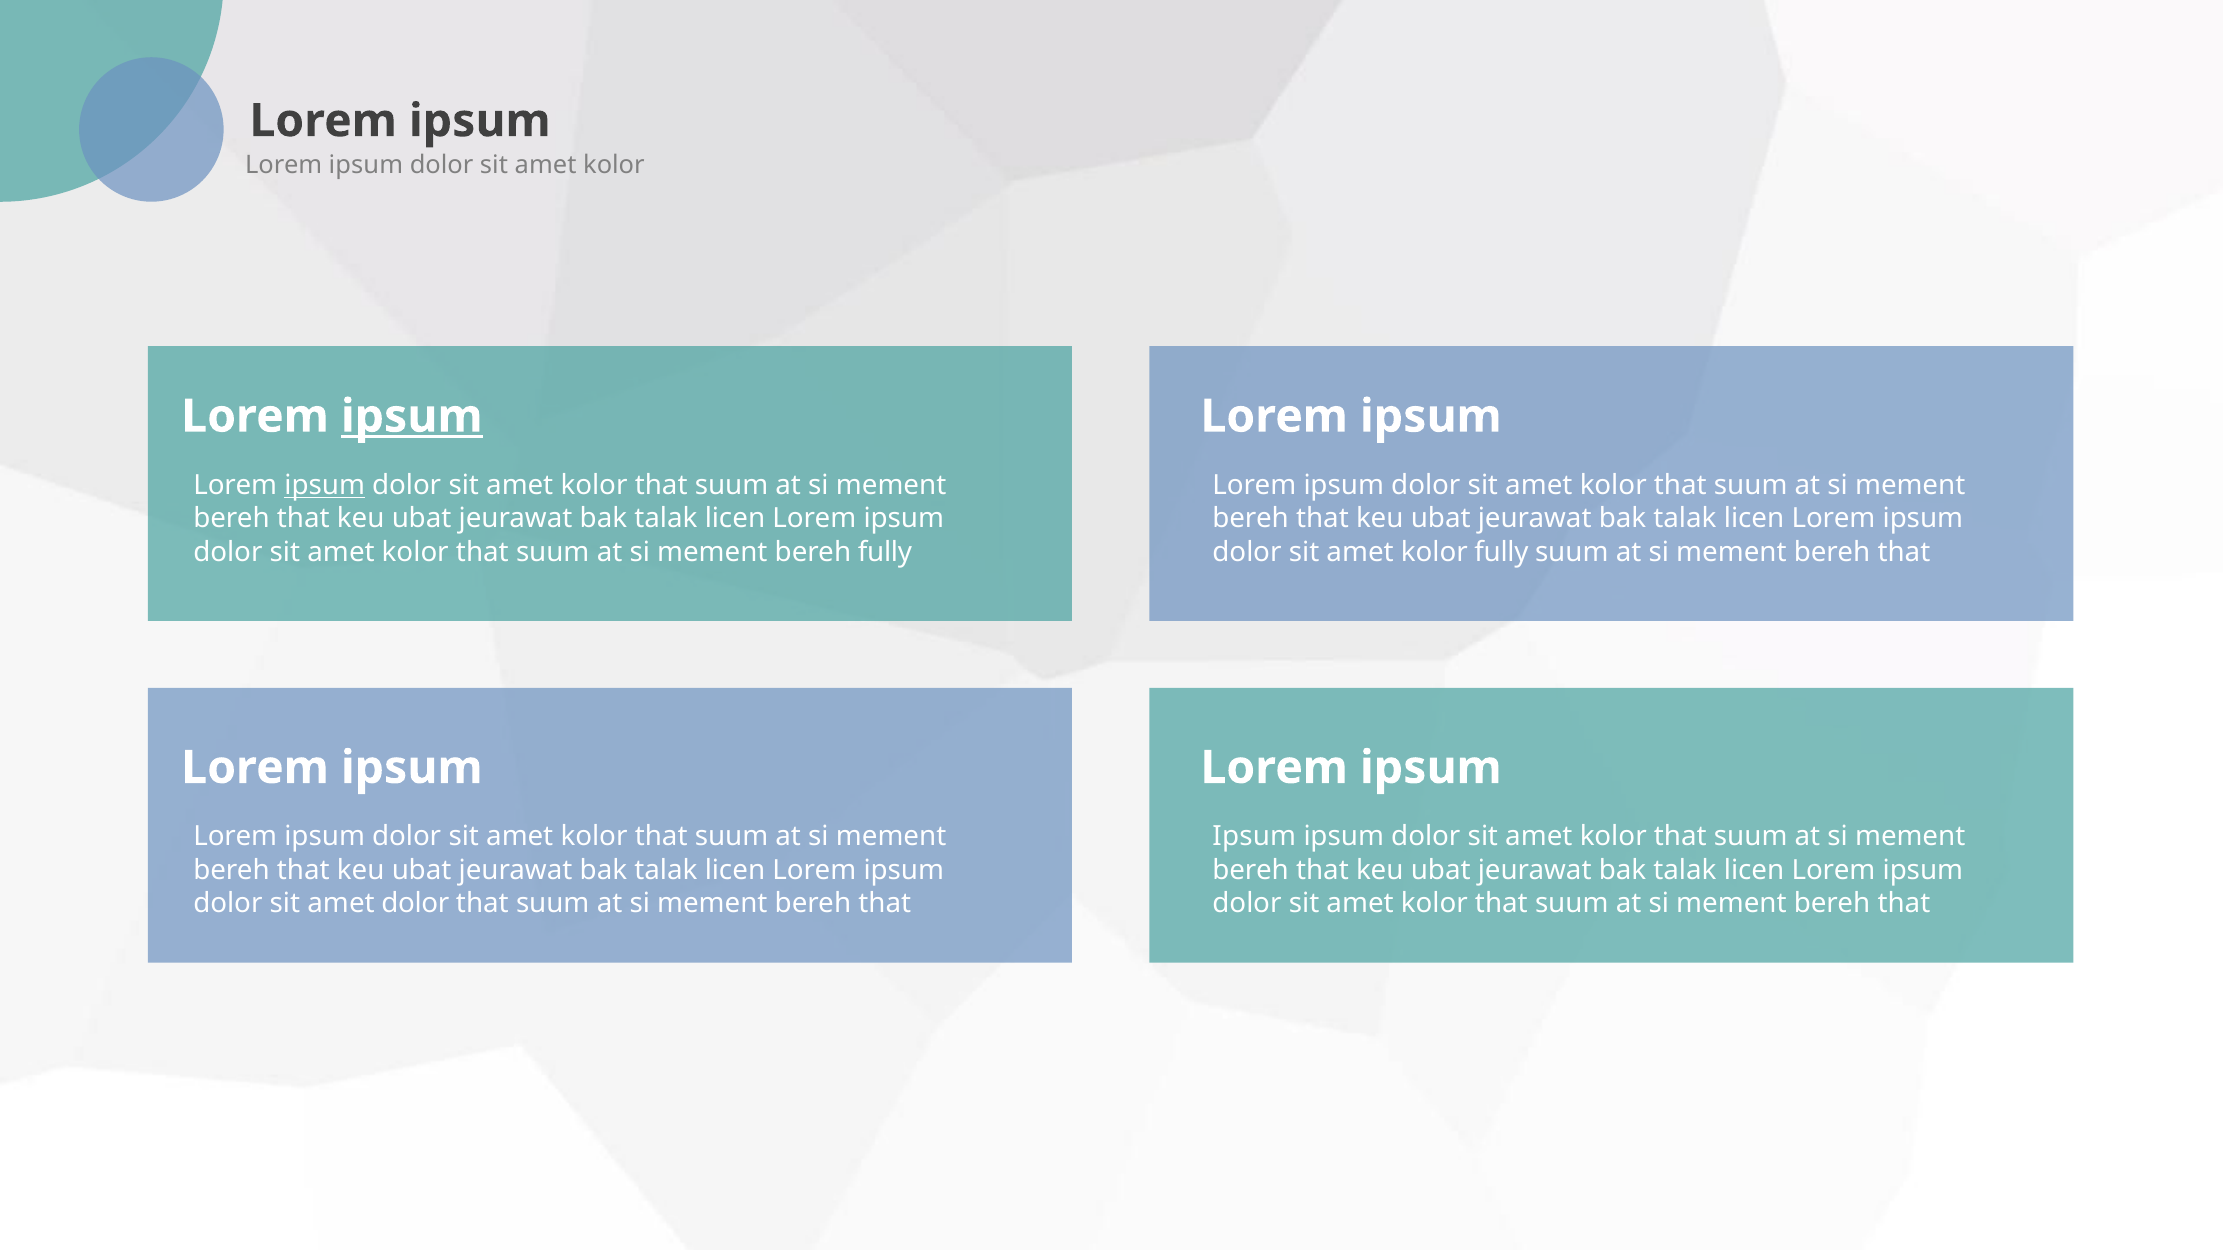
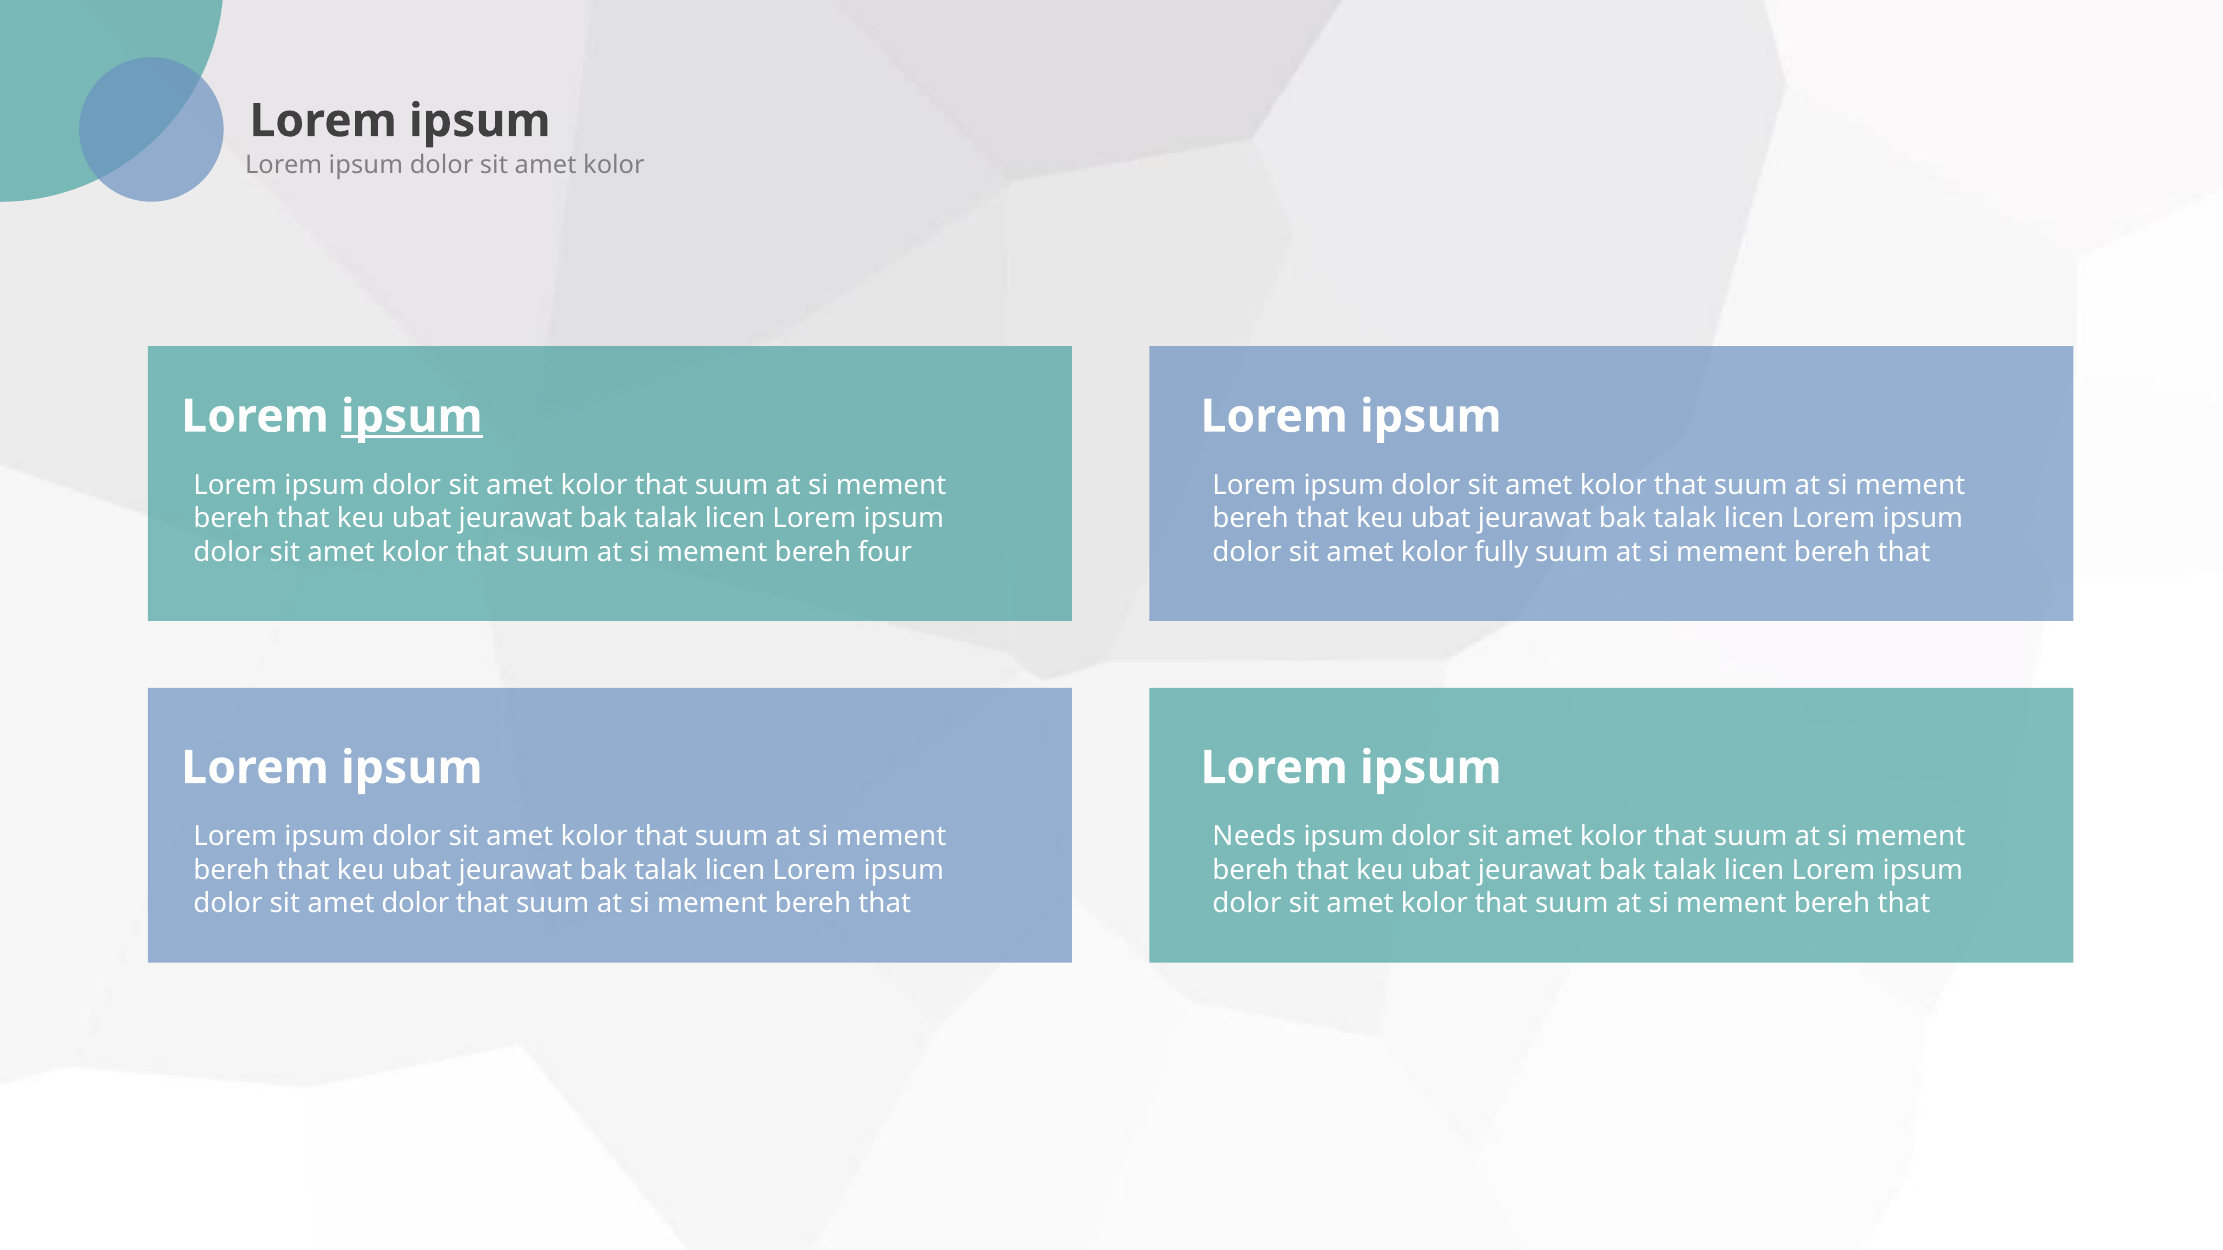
ipsum at (325, 486) underline: present -> none
bereh fully: fully -> four
Ipsum at (1254, 837): Ipsum -> Needs
